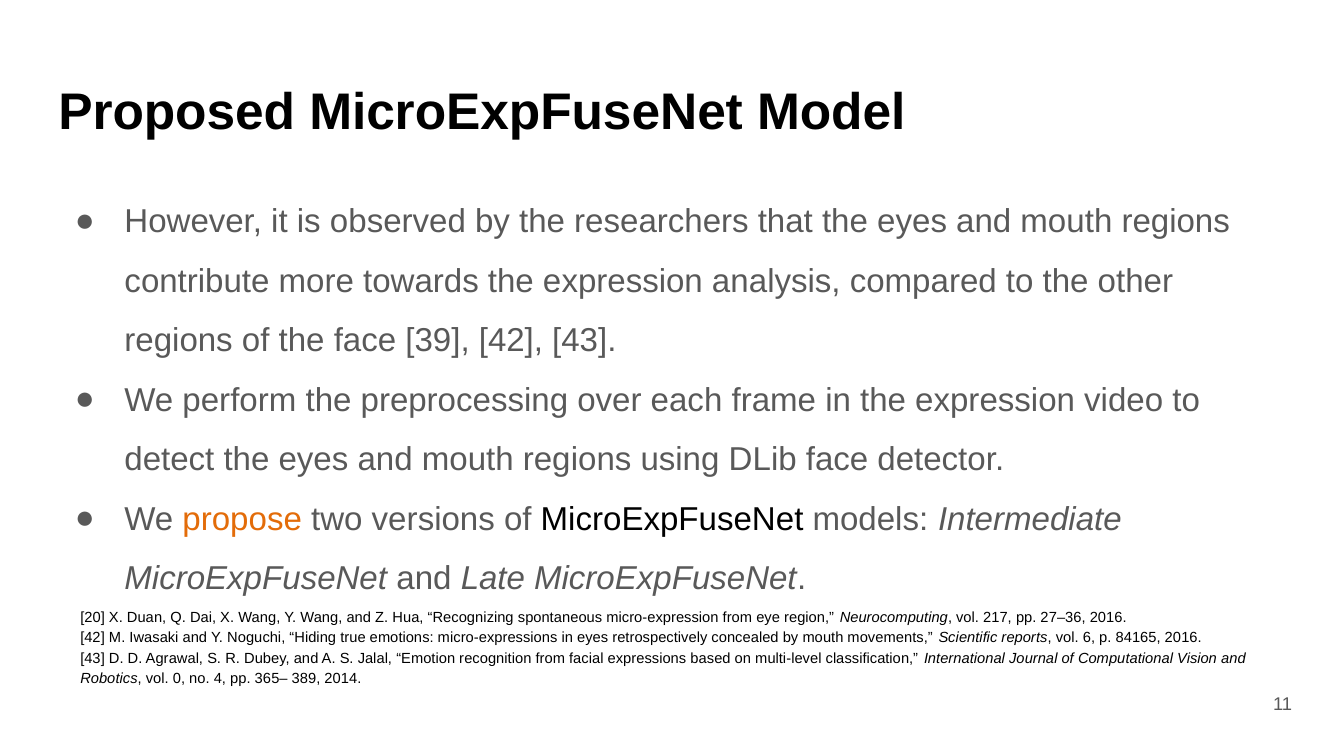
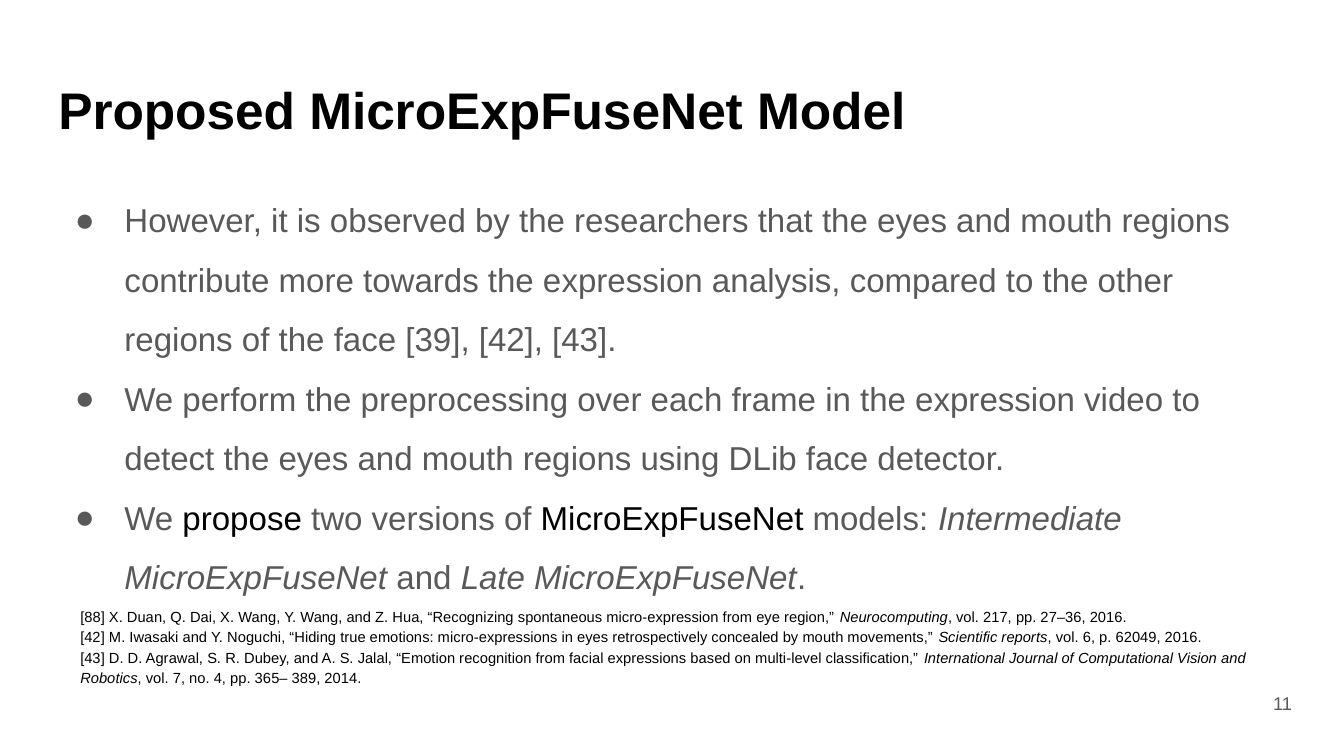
propose colour: orange -> black
20: 20 -> 88
84165: 84165 -> 62049
0: 0 -> 7
